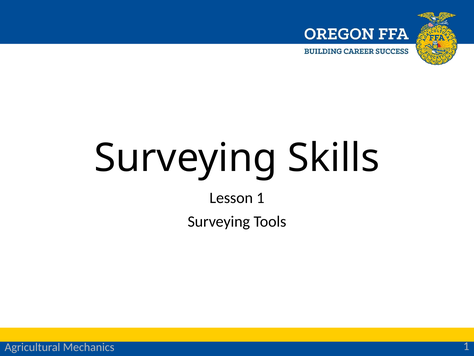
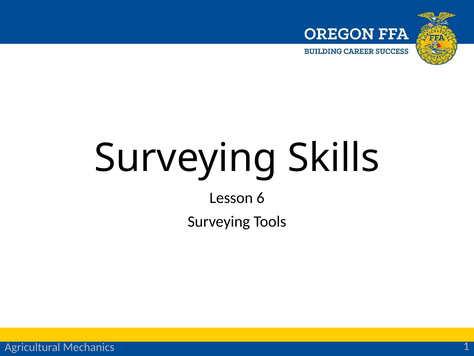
Lesson 1: 1 -> 6
